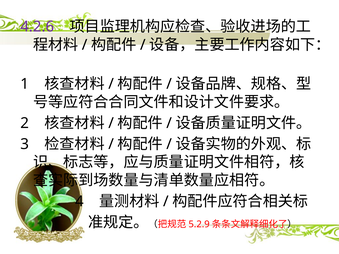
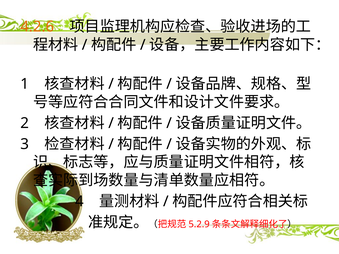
4.2.6 colour: purple -> orange
